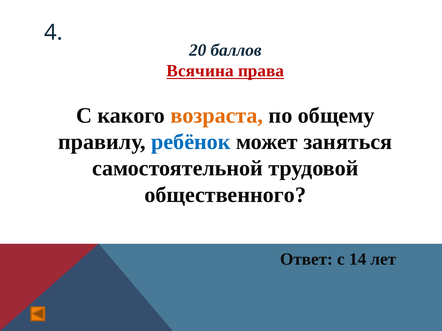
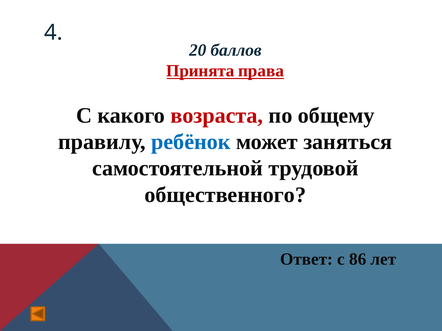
Всячина: Всячина -> Принята
возраста colour: orange -> red
14: 14 -> 86
